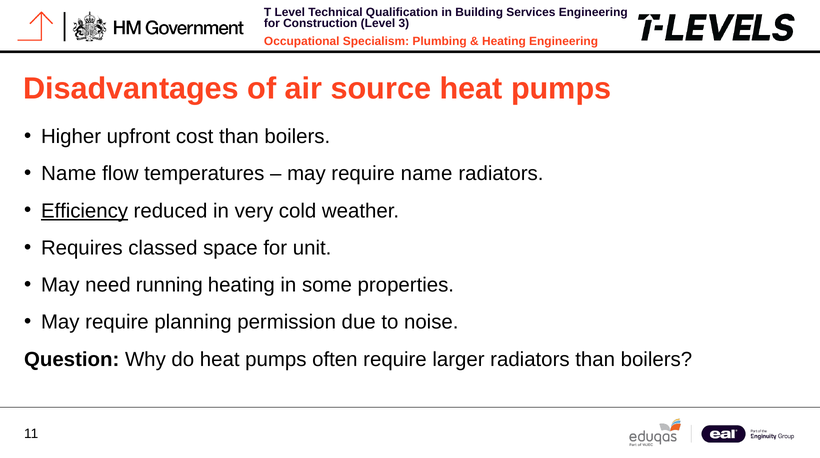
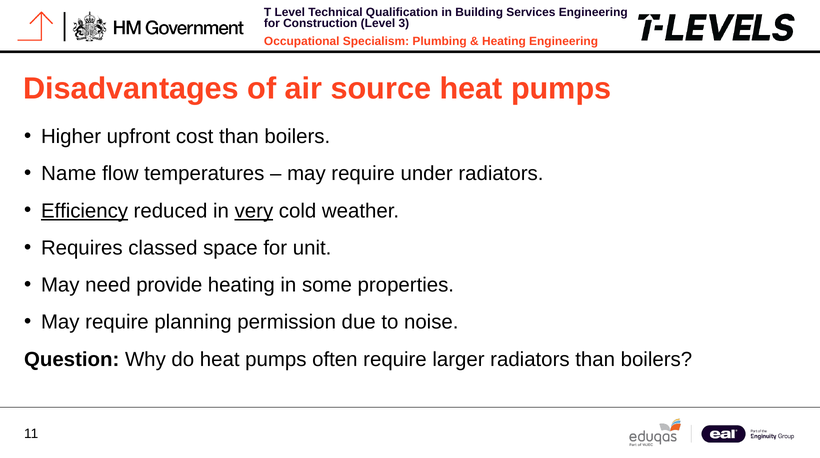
require name: name -> under
very underline: none -> present
running: running -> provide
